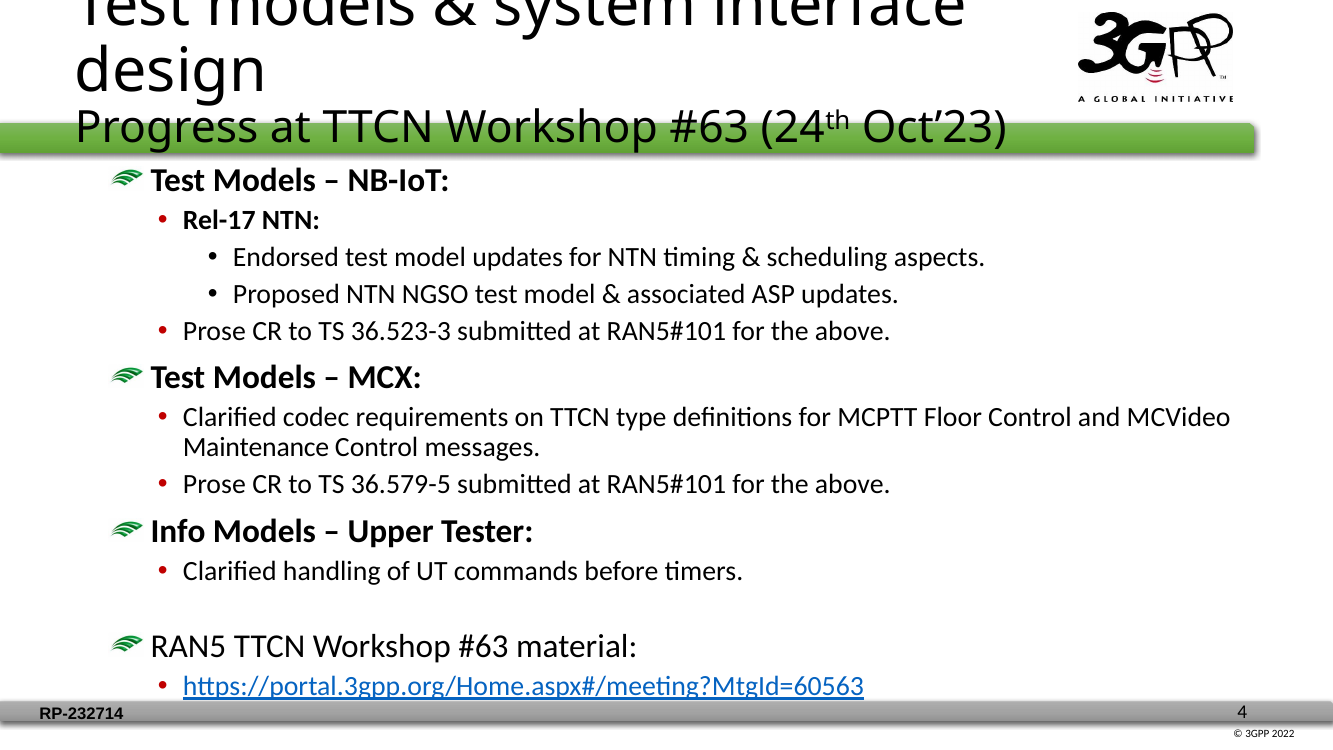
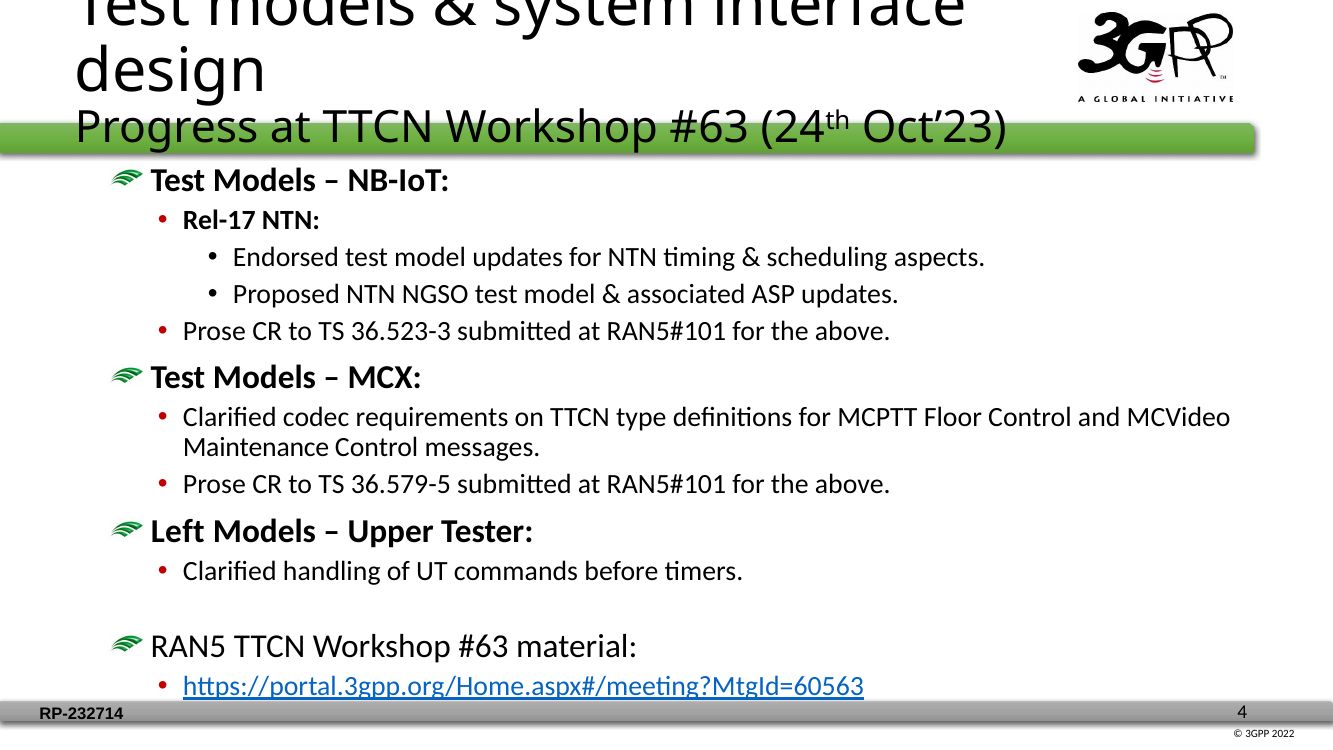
Info: Info -> Left
